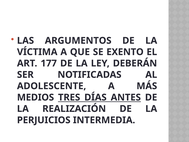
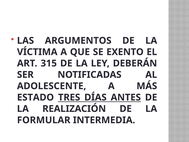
177: 177 -> 315
MEDIOS: MEDIOS -> ESTADO
PERJUICIOS: PERJUICIOS -> FORMULAR
